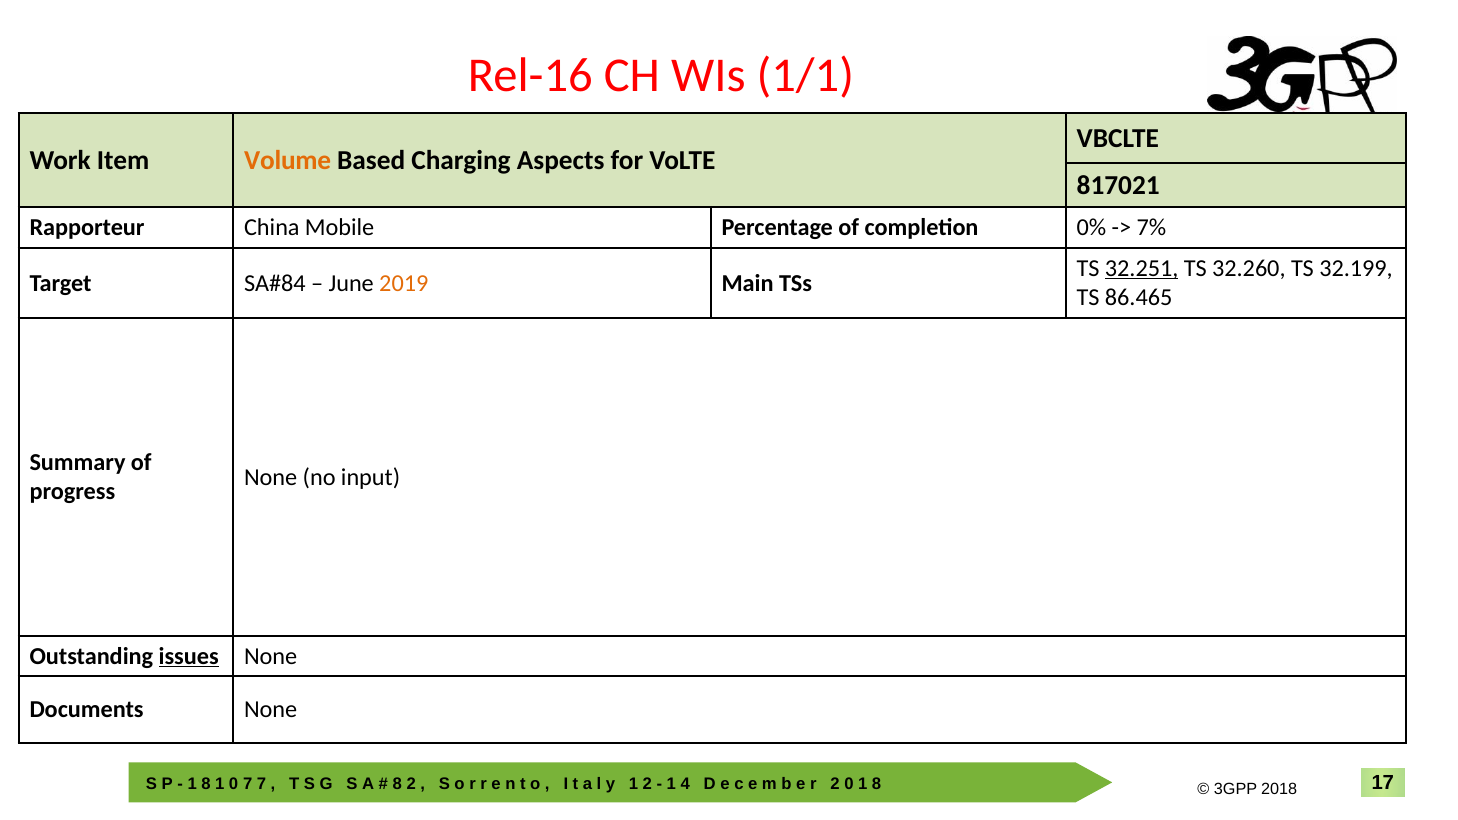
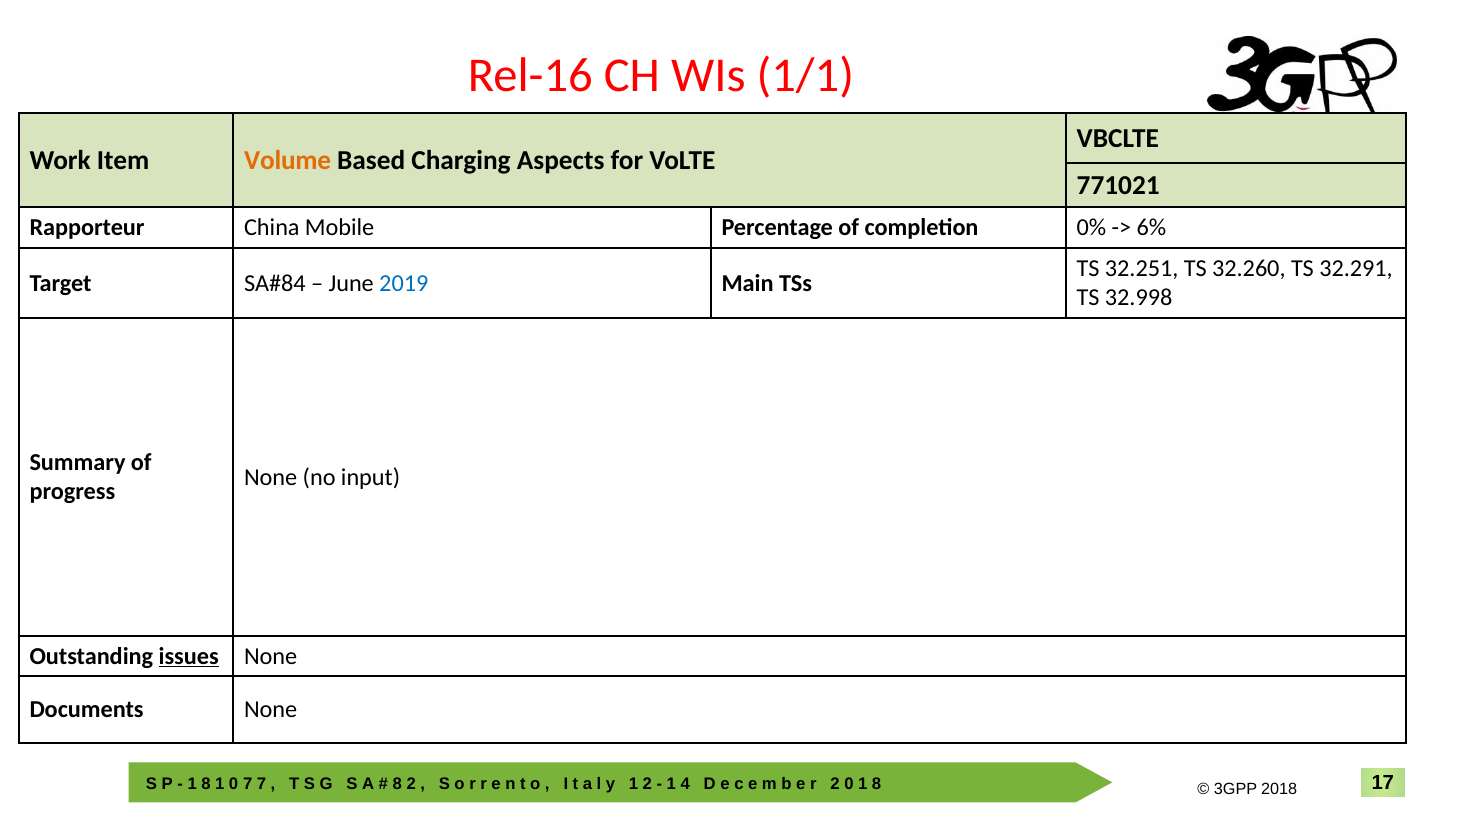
817021: 817021 -> 771021
7%: 7% -> 6%
32.251 underline: present -> none
32.199: 32.199 -> 32.291
2019 colour: orange -> blue
86.465: 86.465 -> 32.998
